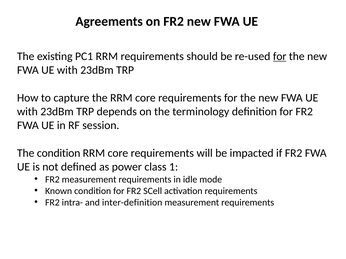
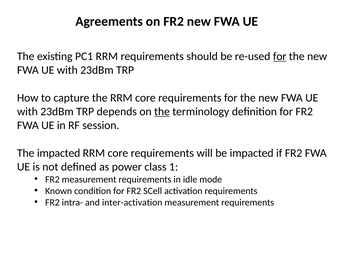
the at (162, 112) underline: none -> present
The condition: condition -> impacted
inter-definition: inter-definition -> inter-activation
